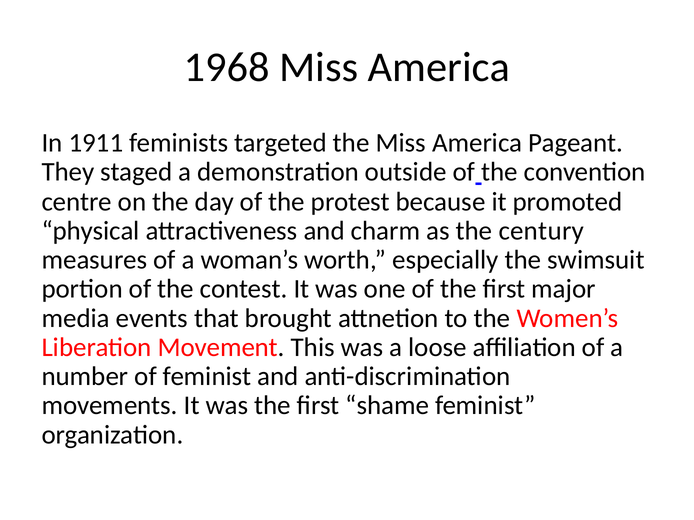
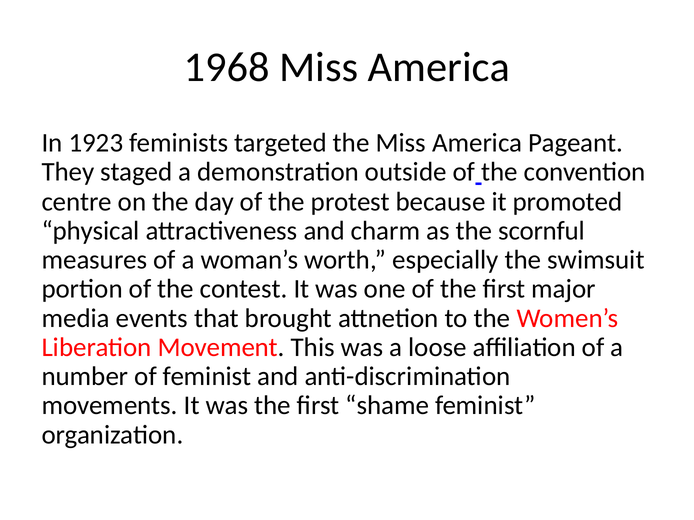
1911: 1911 -> 1923
century: century -> scornful
